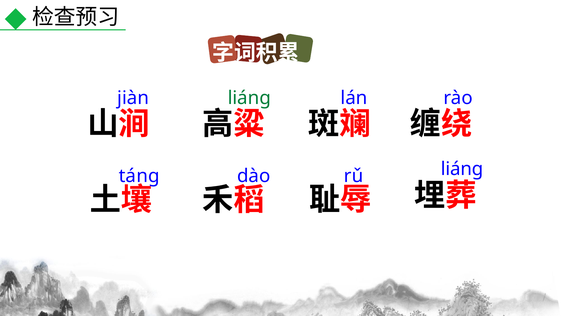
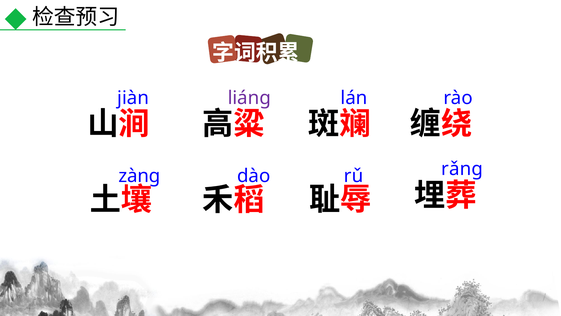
liáng at (249, 98) colour: green -> purple
táng: táng -> zàng
rǔ liáng: liáng -> rǎng
